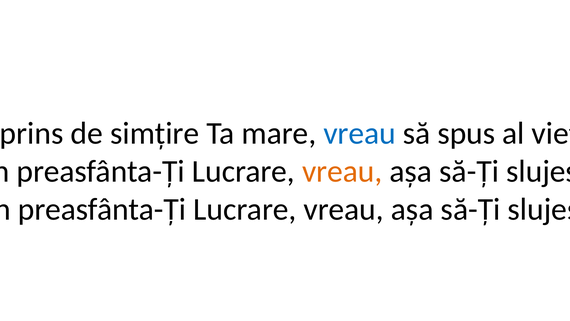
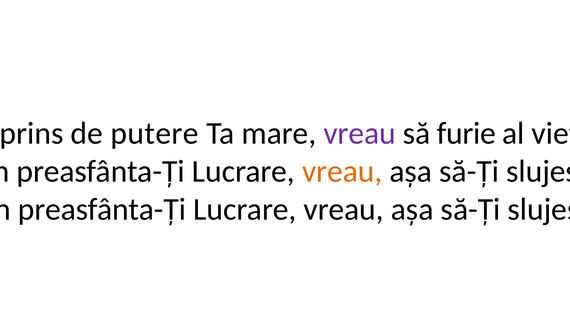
simțire: simțire -> putere
vreau at (360, 133) colour: blue -> purple
spus: spus -> furie
